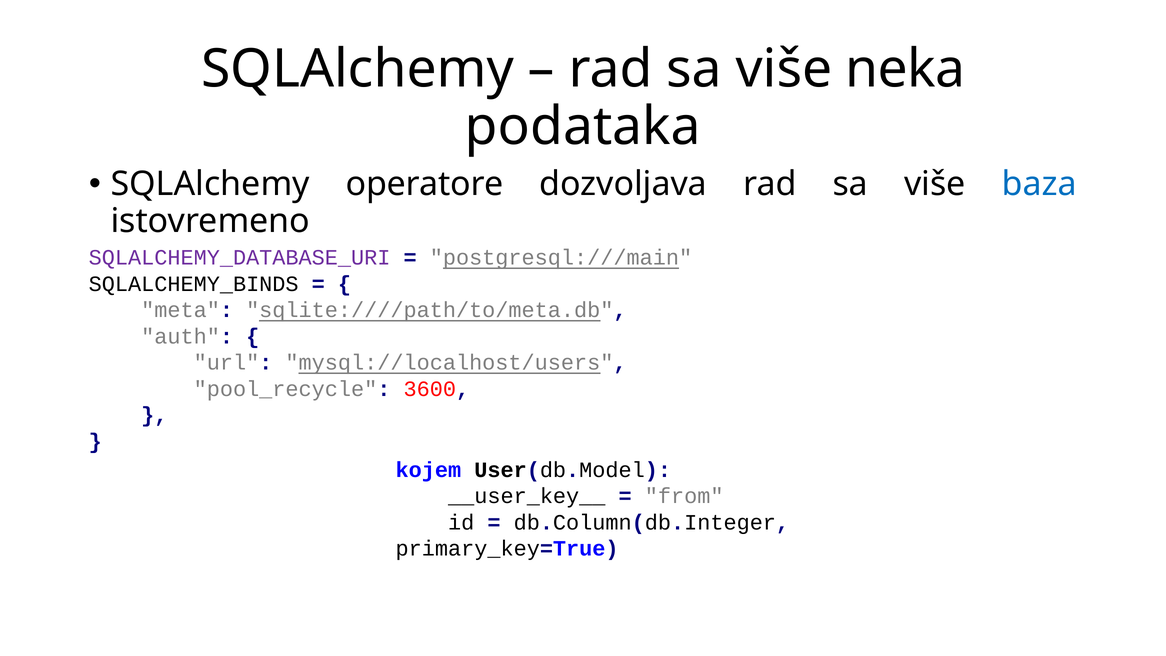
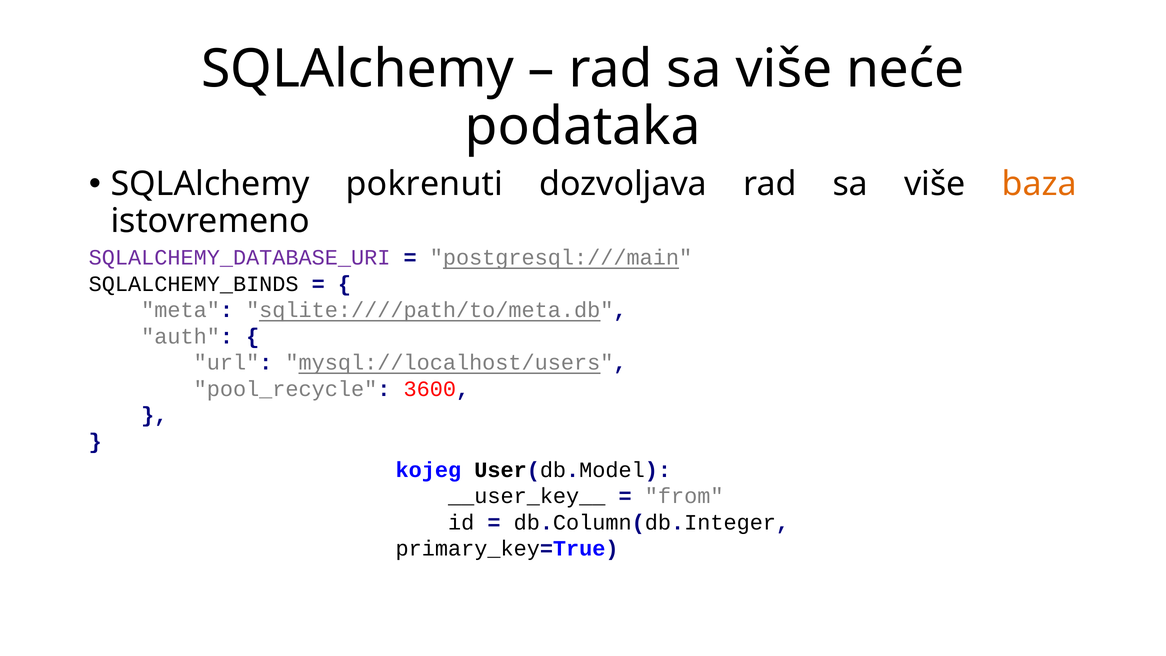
neka: neka -> neće
operatore: operatore -> pokrenuti
baza colour: blue -> orange
kojem: kojem -> kojeg
